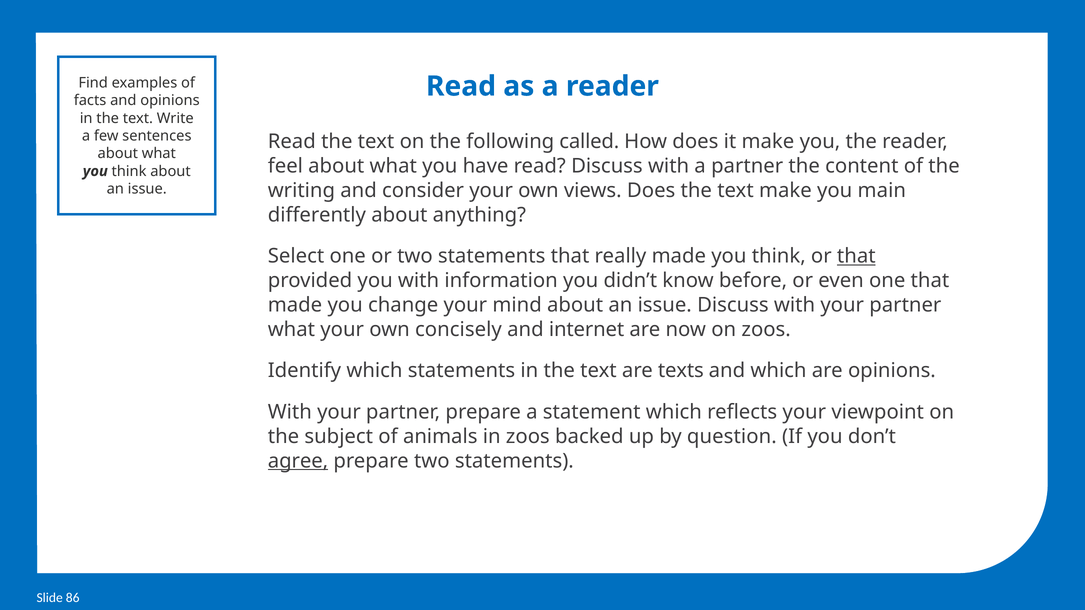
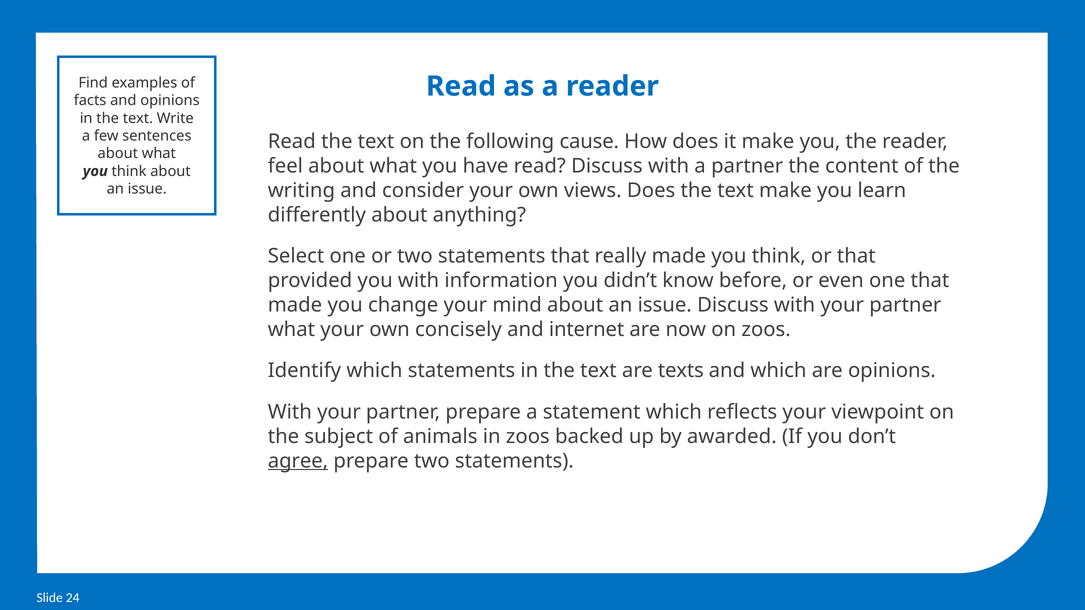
called: called -> cause
main: main -> learn
that at (856, 256) underline: present -> none
question: question -> awarded
86: 86 -> 24
